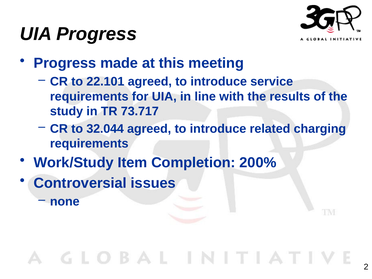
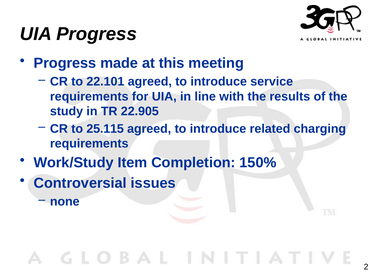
73.717: 73.717 -> 22.905
32.044: 32.044 -> 25.115
200%: 200% -> 150%
